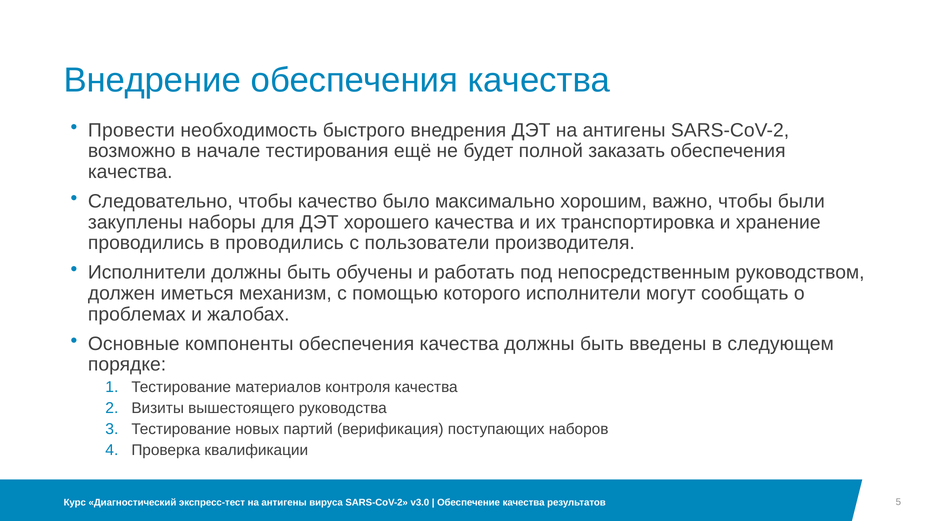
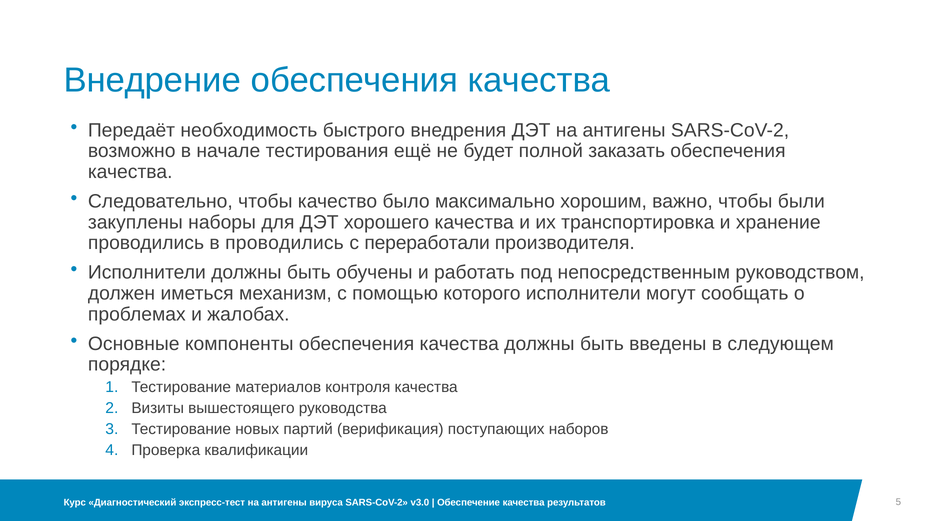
Провести: Провести -> Передаёт
пользователи: пользователи -> переработали
